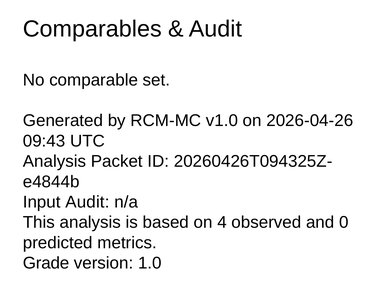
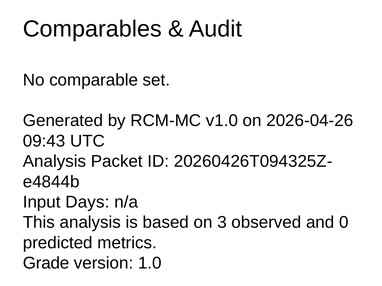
Input Audit: Audit -> Days
4: 4 -> 3
